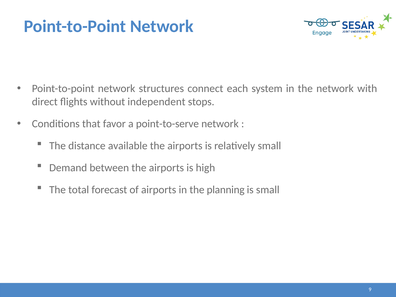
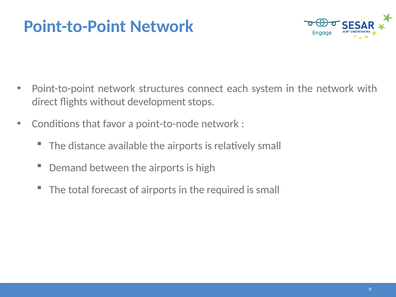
independent: independent -> development
point-to-serve: point-to-serve -> point-to-node
planning: planning -> required
